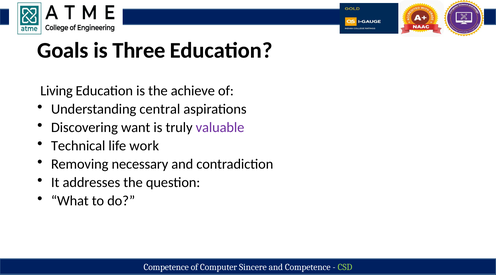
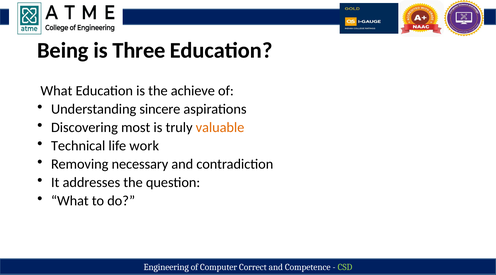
Goals: Goals -> Being
Living at (57, 91): Living -> What
central: central -> sincere
want: want -> most
valuable colour: purple -> orange
Competence at (166, 268): Competence -> Engineering
Sincere: Sincere -> Correct
